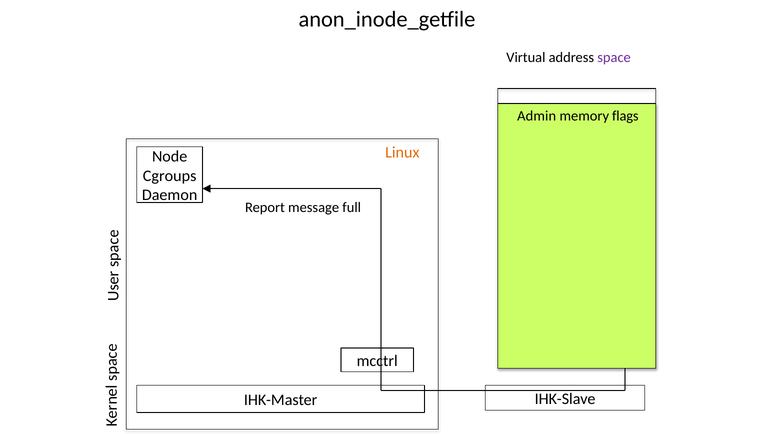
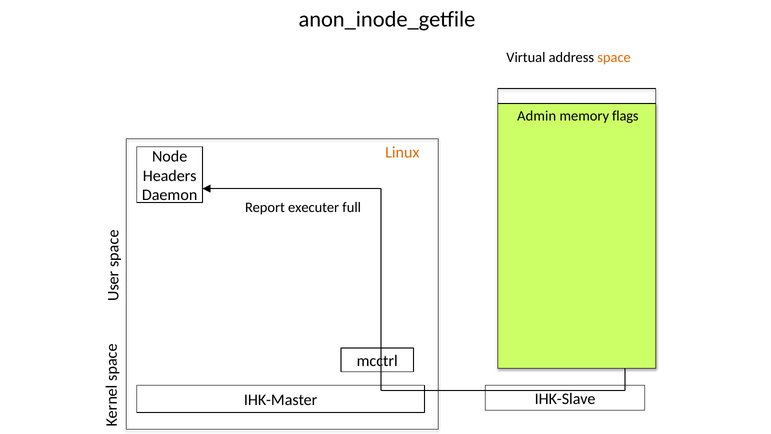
space colour: purple -> orange
Cgroups: Cgroups -> Headers
message: message -> executer
